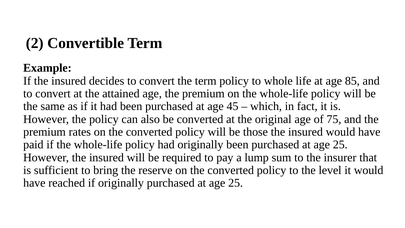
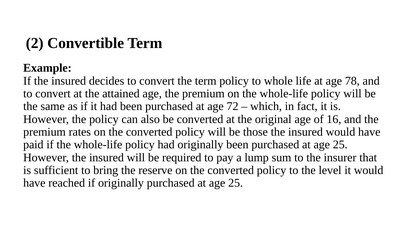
85: 85 -> 78
45: 45 -> 72
75: 75 -> 16
